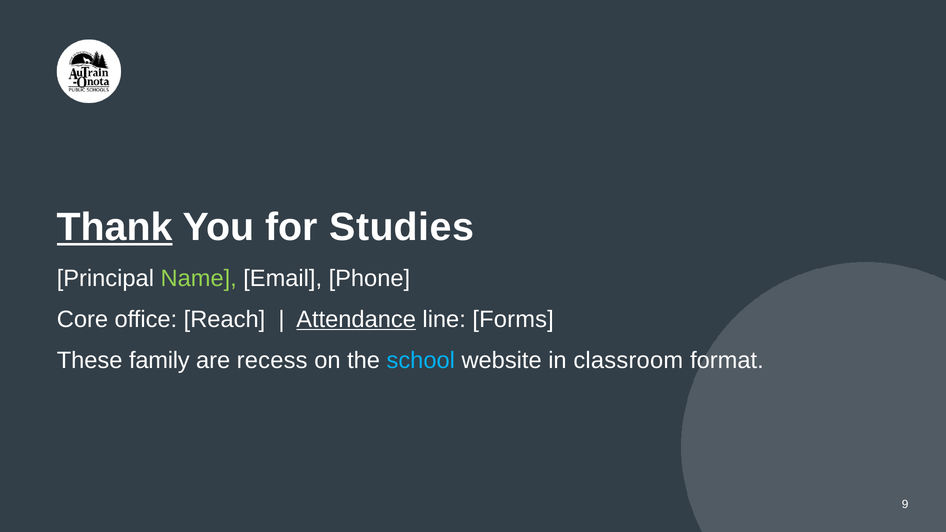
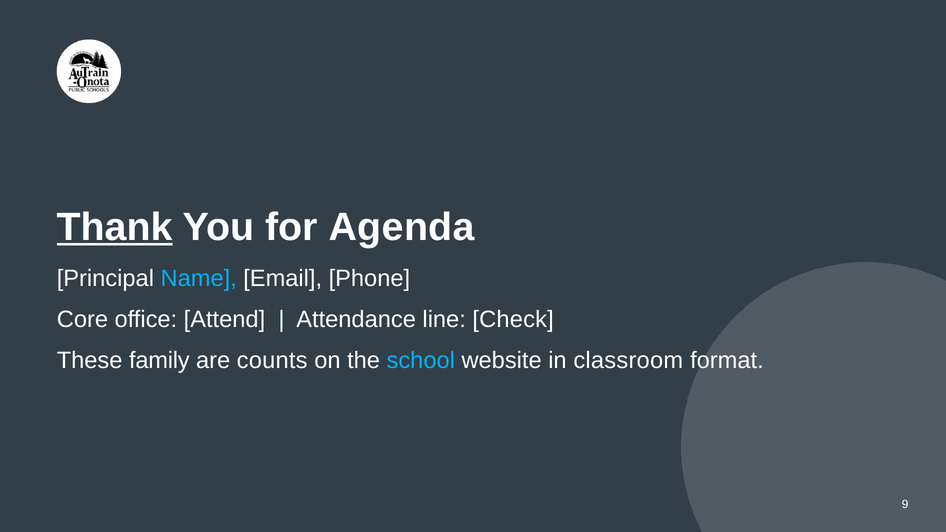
Studies: Studies -> Agenda
Name colour: light green -> light blue
Reach: Reach -> Attend
Attendance underline: present -> none
Forms: Forms -> Check
recess: recess -> counts
